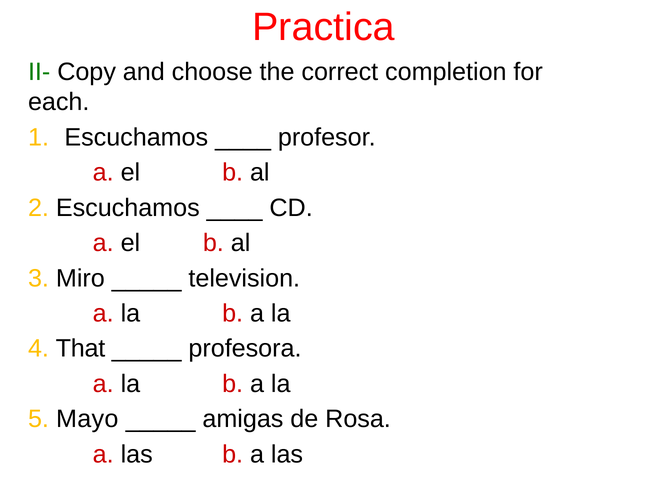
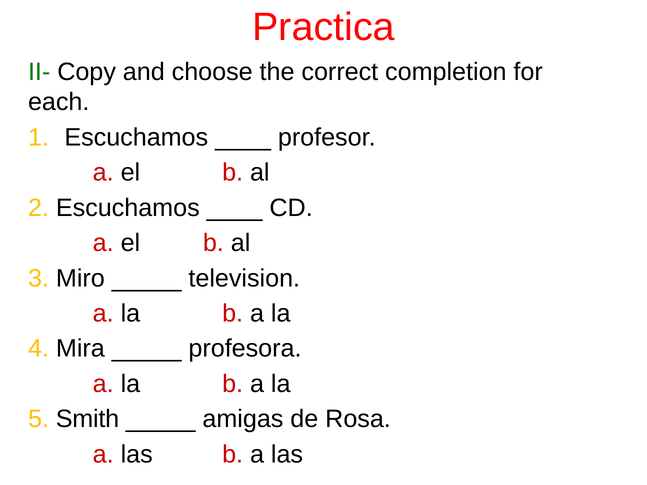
That: That -> Mira
Mayo: Mayo -> Smith
